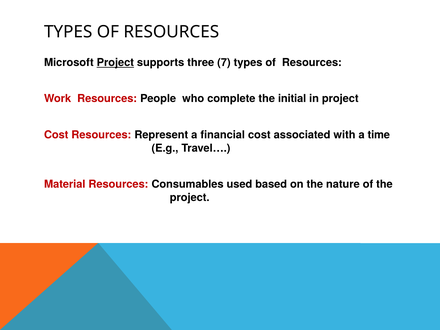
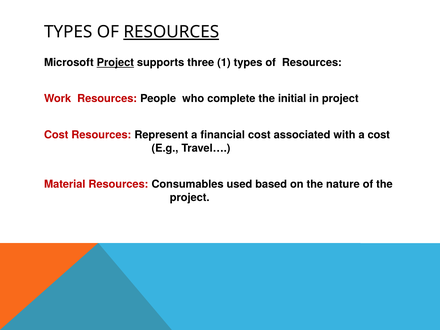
RESOURCES at (171, 32) underline: none -> present
7: 7 -> 1
a time: time -> cost
